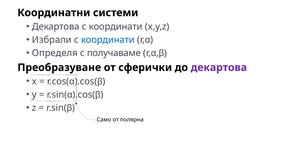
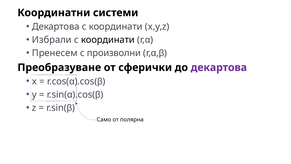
координати at (108, 40) colour: blue -> black
Определя: Определя -> Пренесем
получаваме: получаваме -> произволни
